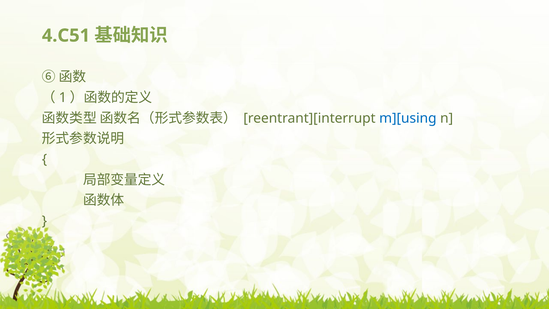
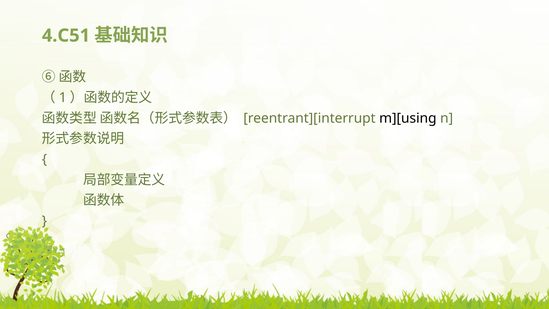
m][using colour: blue -> black
